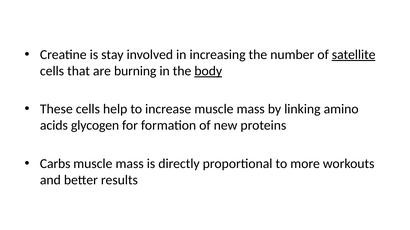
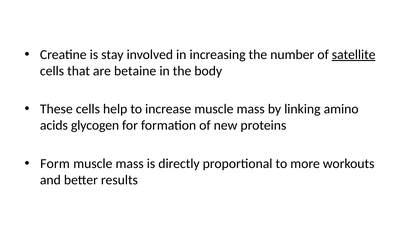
burning: burning -> betaine
body underline: present -> none
Carbs: Carbs -> Form
